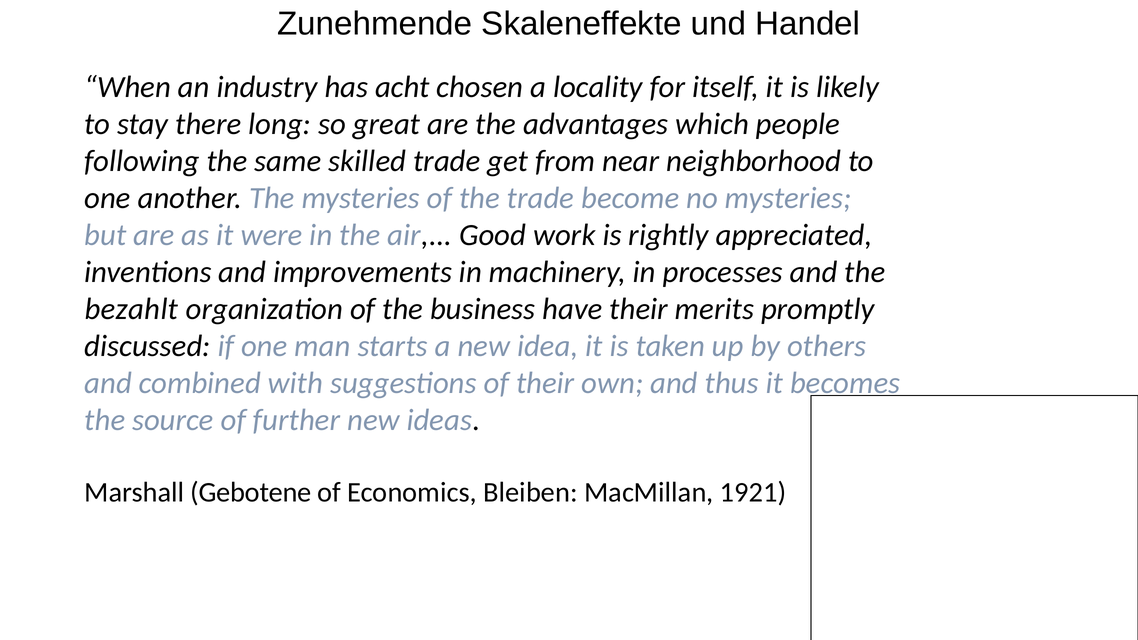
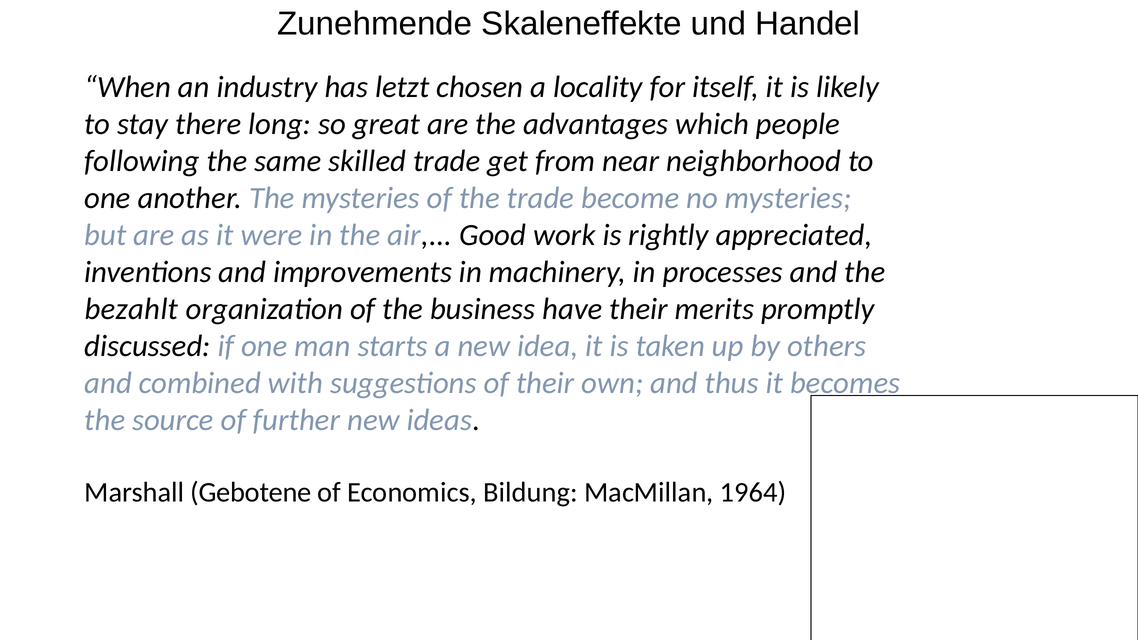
acht: acht -> letzt
Bleiben: Bleiben -> Bildung
1921: 1921 -> 1964
